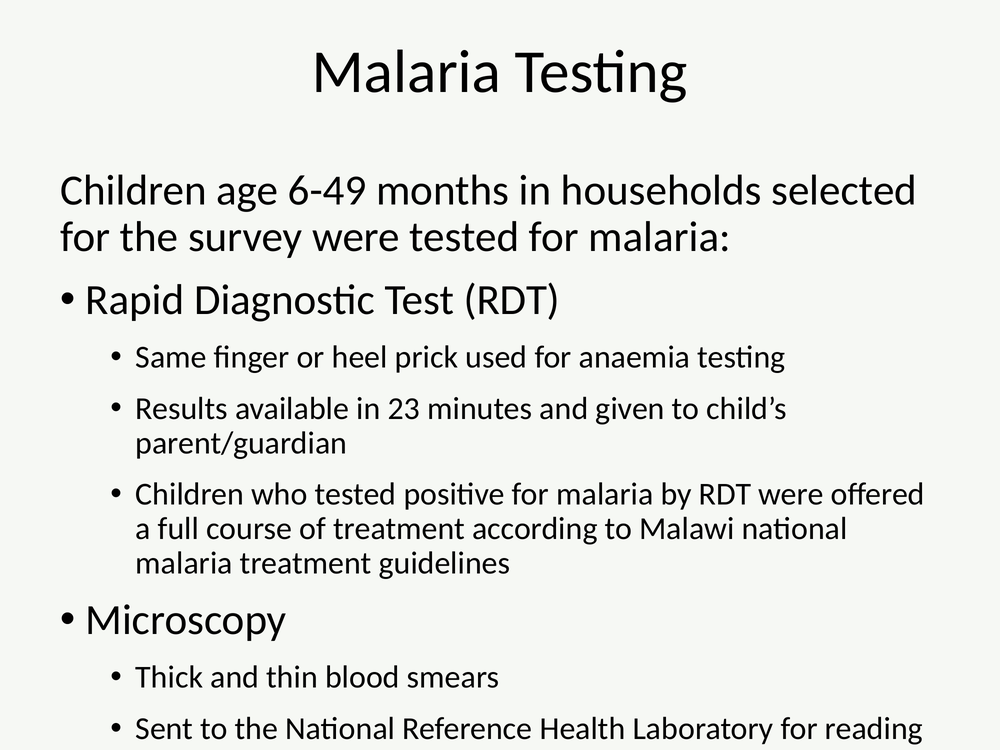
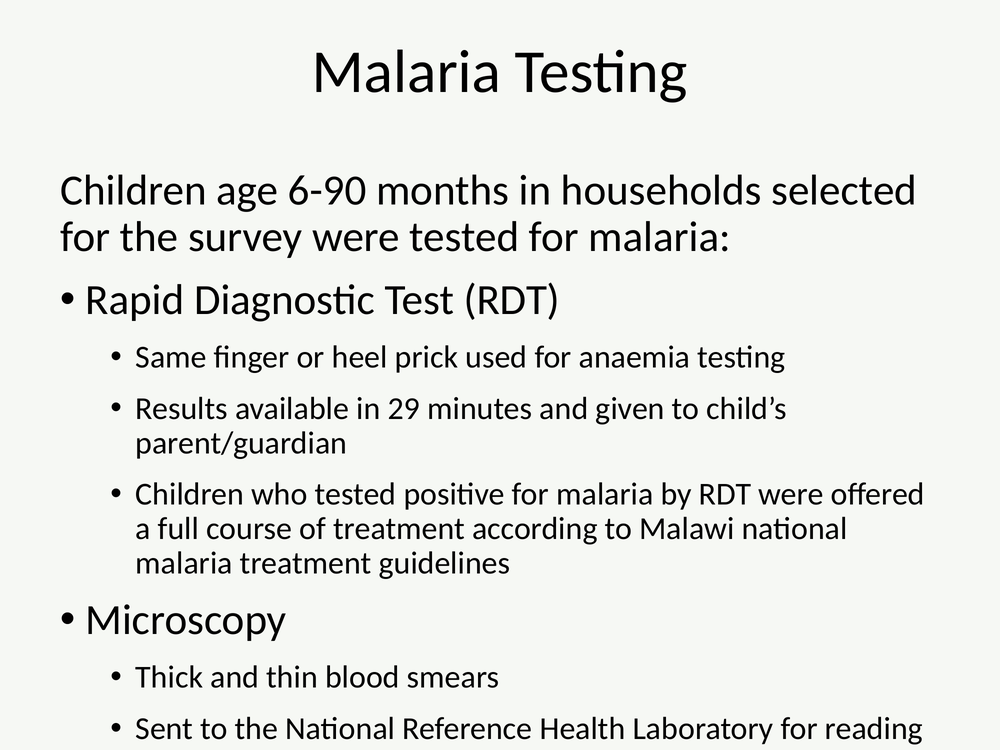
6-49: 6-49 -> 6-90
23: 23 -> 29
